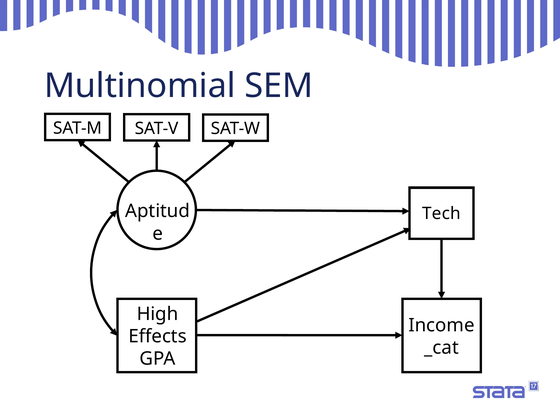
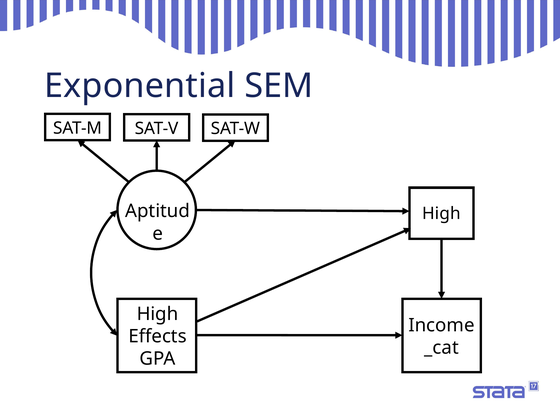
Multinomial: Multinomial -> Exponential
Tech at (441, 214): Tech -> High
